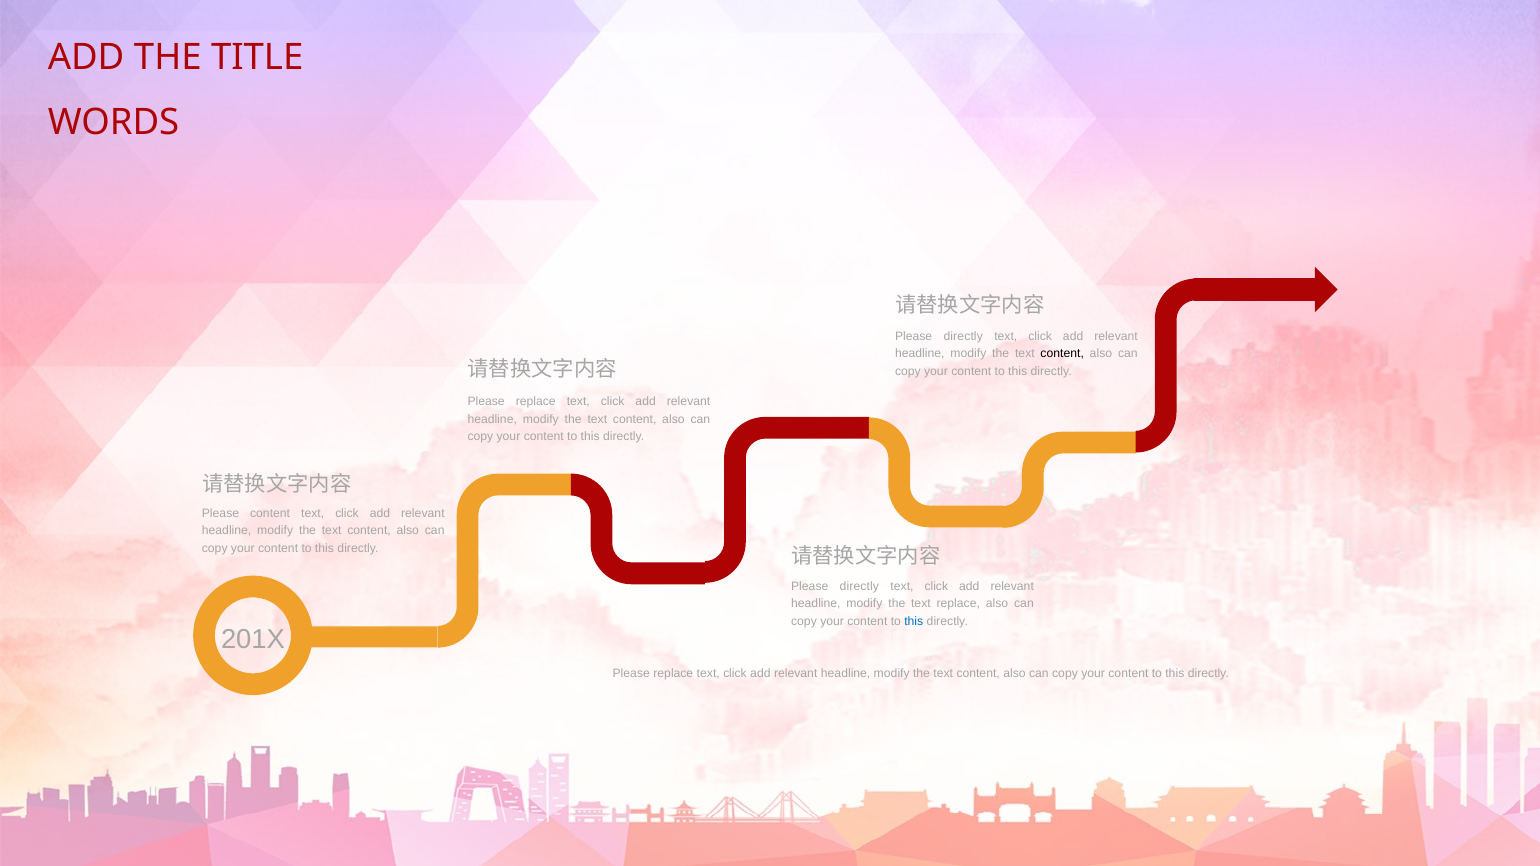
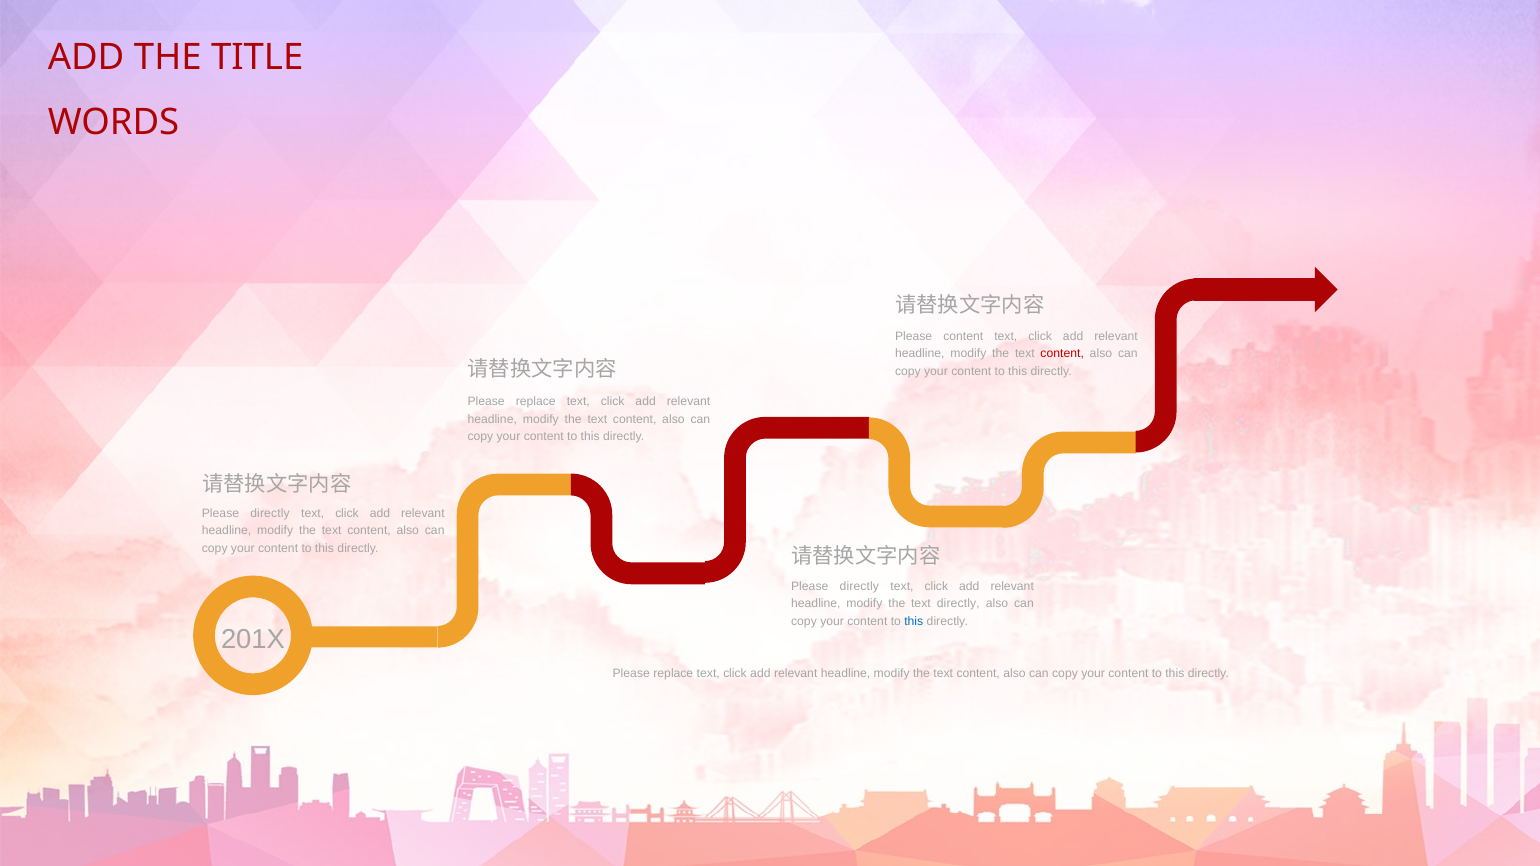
directly at (963, 337): directly -> content
content at (1062, 354) colour: black -> red
content at (270, 514): content -> directly
text replace: replace -> directly
